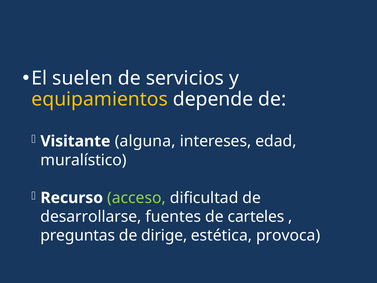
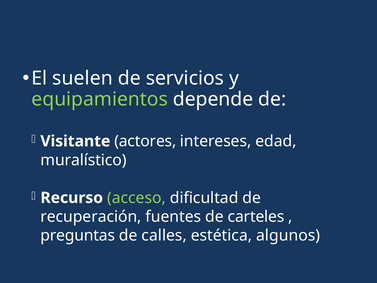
equipamientos colour: yellow -> light green
alguna: alguna -> actores
desarrollarse: desarrollarse -> recuperación
dirige: dirige -> calles
provoca: provoca -> algunos
